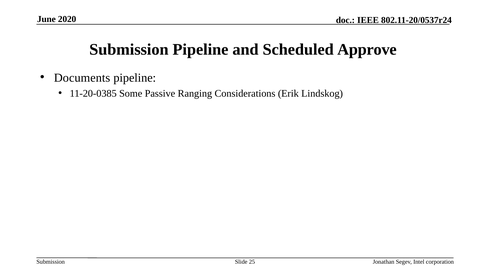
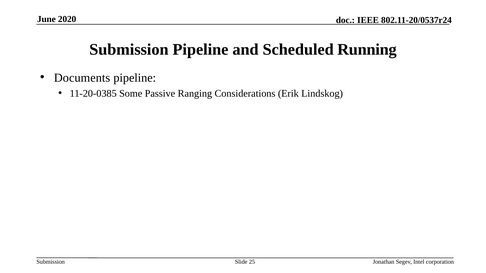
Approve: Approve -> Running
